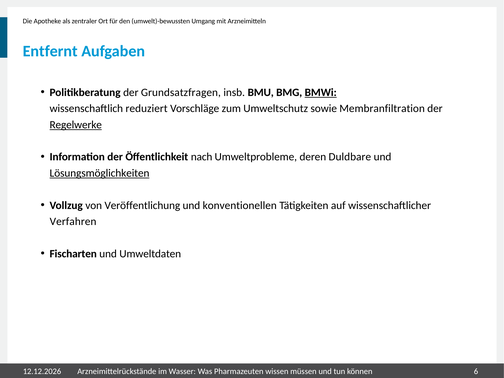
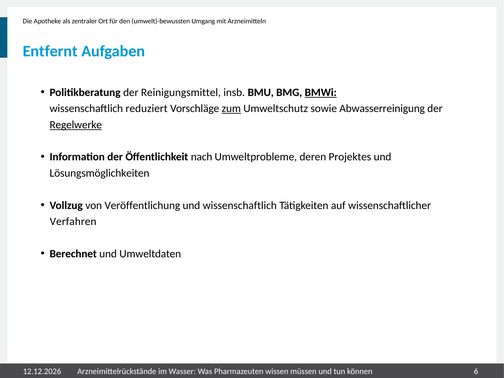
Grundsatzfragen: Grundsatzfragen -> Reinigungsmittel
zum underline: none -> present
Membranfiltration: Membranfiltration -> Abwasserreinigung
Duldbare: Duldbare -> Projektes
Lösungsmöglichkeiten underline: present -> none
und konventionellen: konventionellen -> wissenschaftlich
Fischarten: Fischarten -> Berechnet
